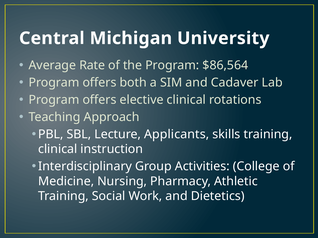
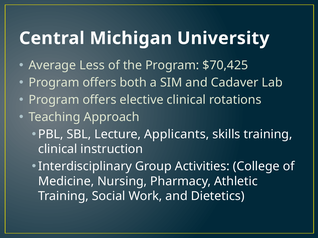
Rate: Rate -> Less
$86,564: $86,564 -> $70,425
